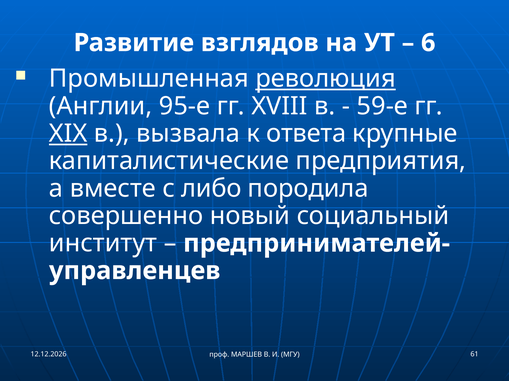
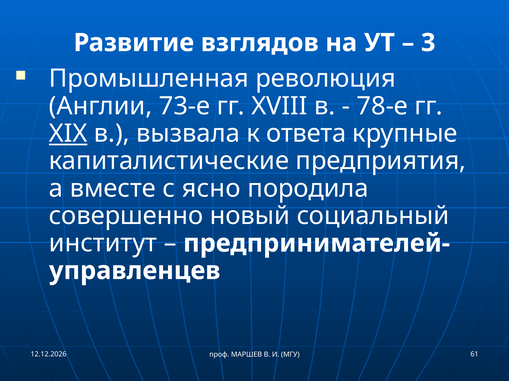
6: 6 -> 3
революция underline: present -> none
95-е: 95-е -> 73-е
59-е: 59-е -> 78-е
либо: либо -> ясно
